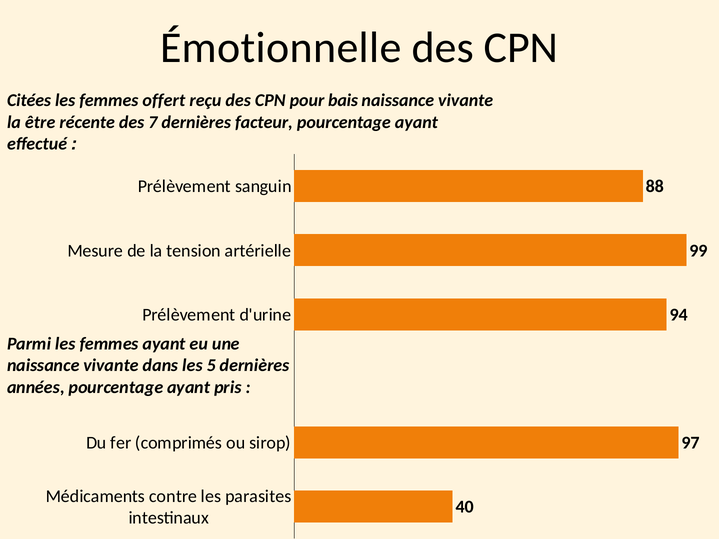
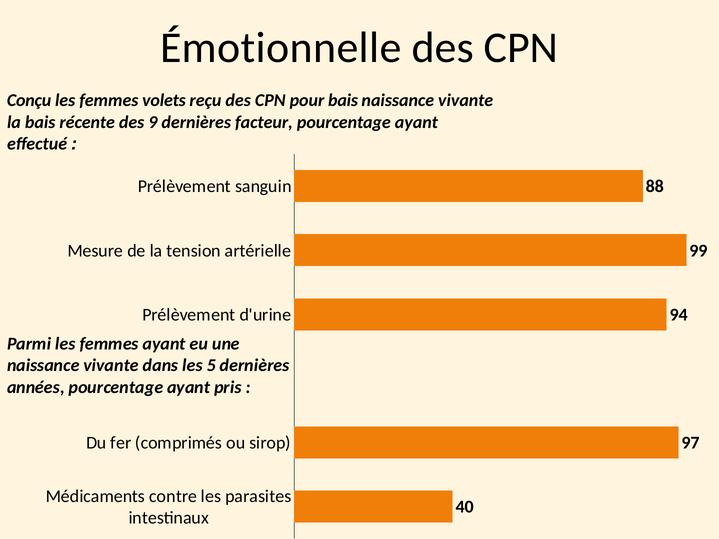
Citées: Citées -> Conçu
offert: offert -> volets
la être: être -> bais
7: 7 -> 9
